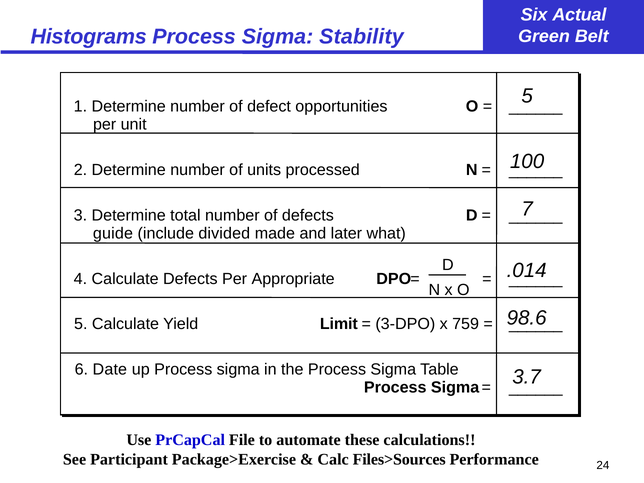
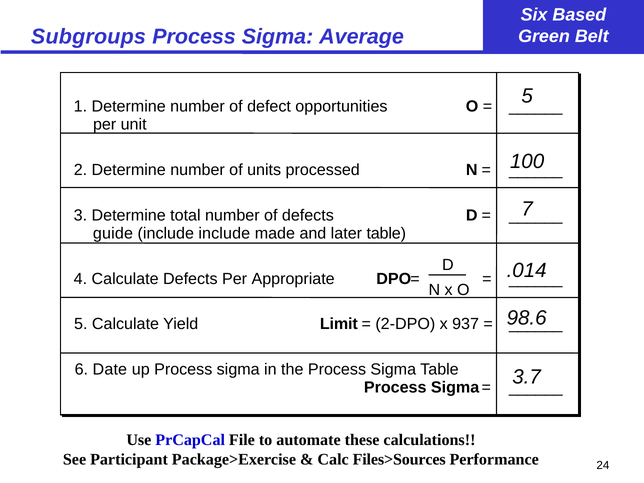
Actual: Actual -> Based
Histograms: Histograms -> Subgroups
Stability: Stability -> Average
include divided: divided -> include
later what: what -> table
3-DPO: 3-DPO -> 2-DPO
759: 759 -> 937
